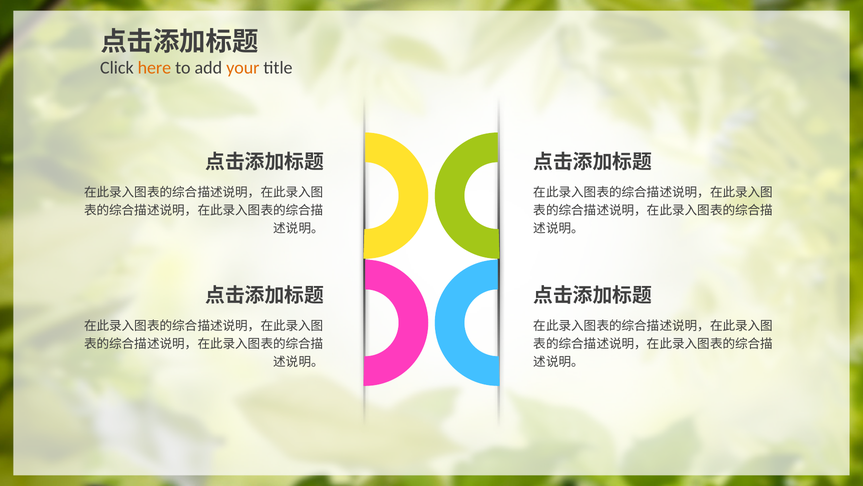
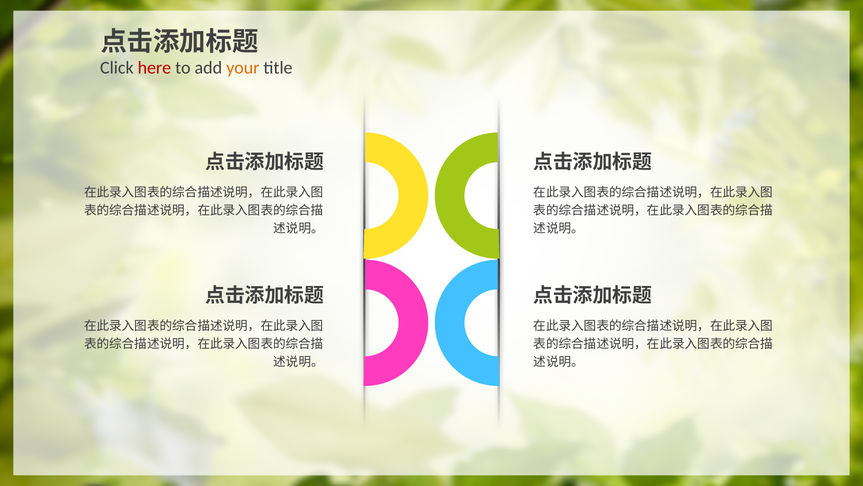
here colour: orange -> red
